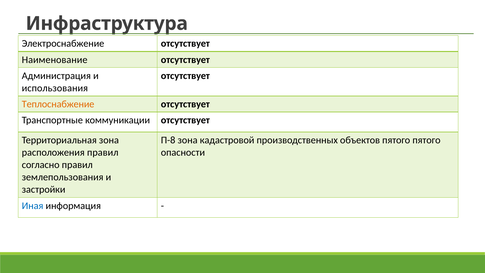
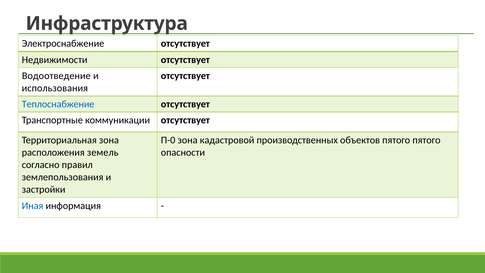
Наименование: Наименование -> Недвижимости
Администрация: Администрация -> Водоотведение
Теплоснабжение colour: orange -> blue
П-8: П-8 -> П-0
расположения правил: правил -> земель
